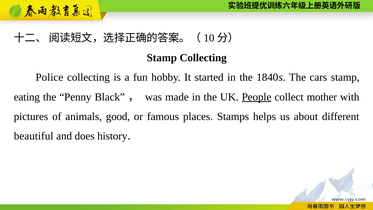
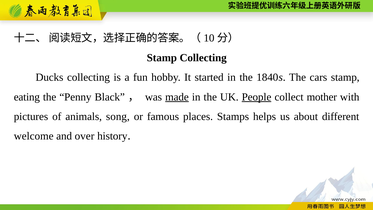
Police: Police -> Ducks
made underline: none -> present
good: good -> song
beautiful: beautiful -> welcome
does: does -> over
